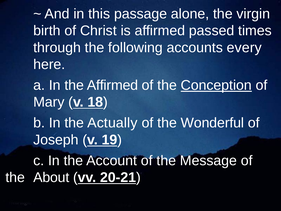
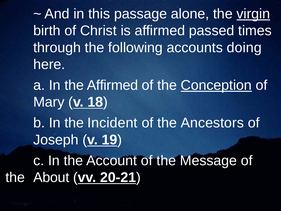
virgin underline: none -> present
every: every -> doing
Actually: Actually -> Incident
Wonderful: Wonderful -> Ancestors
